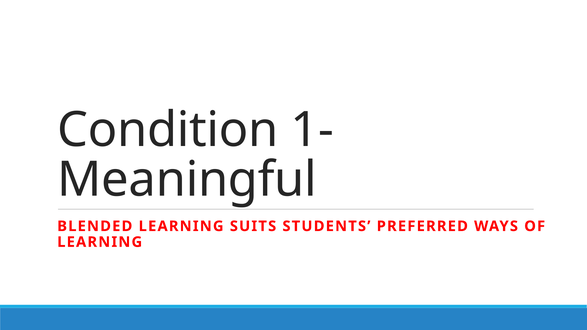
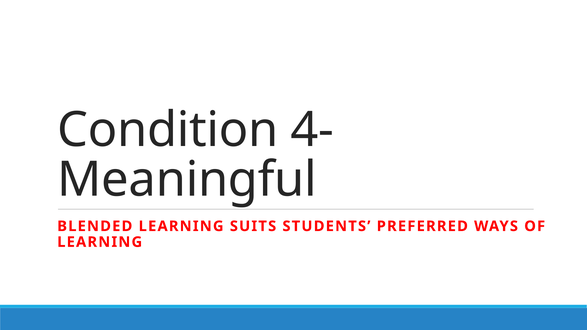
1-: 1- -> 4-
